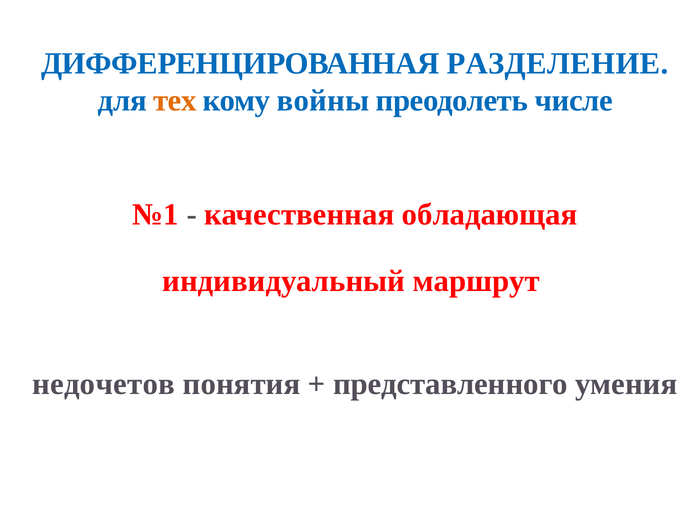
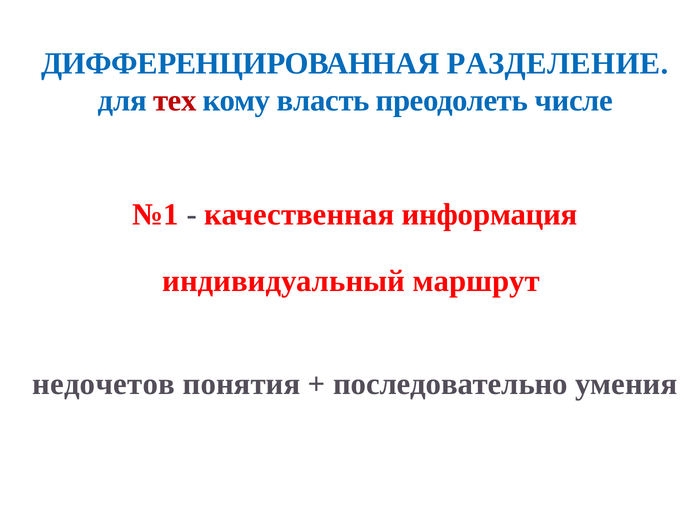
тех colour: orange -> red
войны: войны -> власть
обладающая: обладающая -> информация
представленного: представленного -> последовательно
